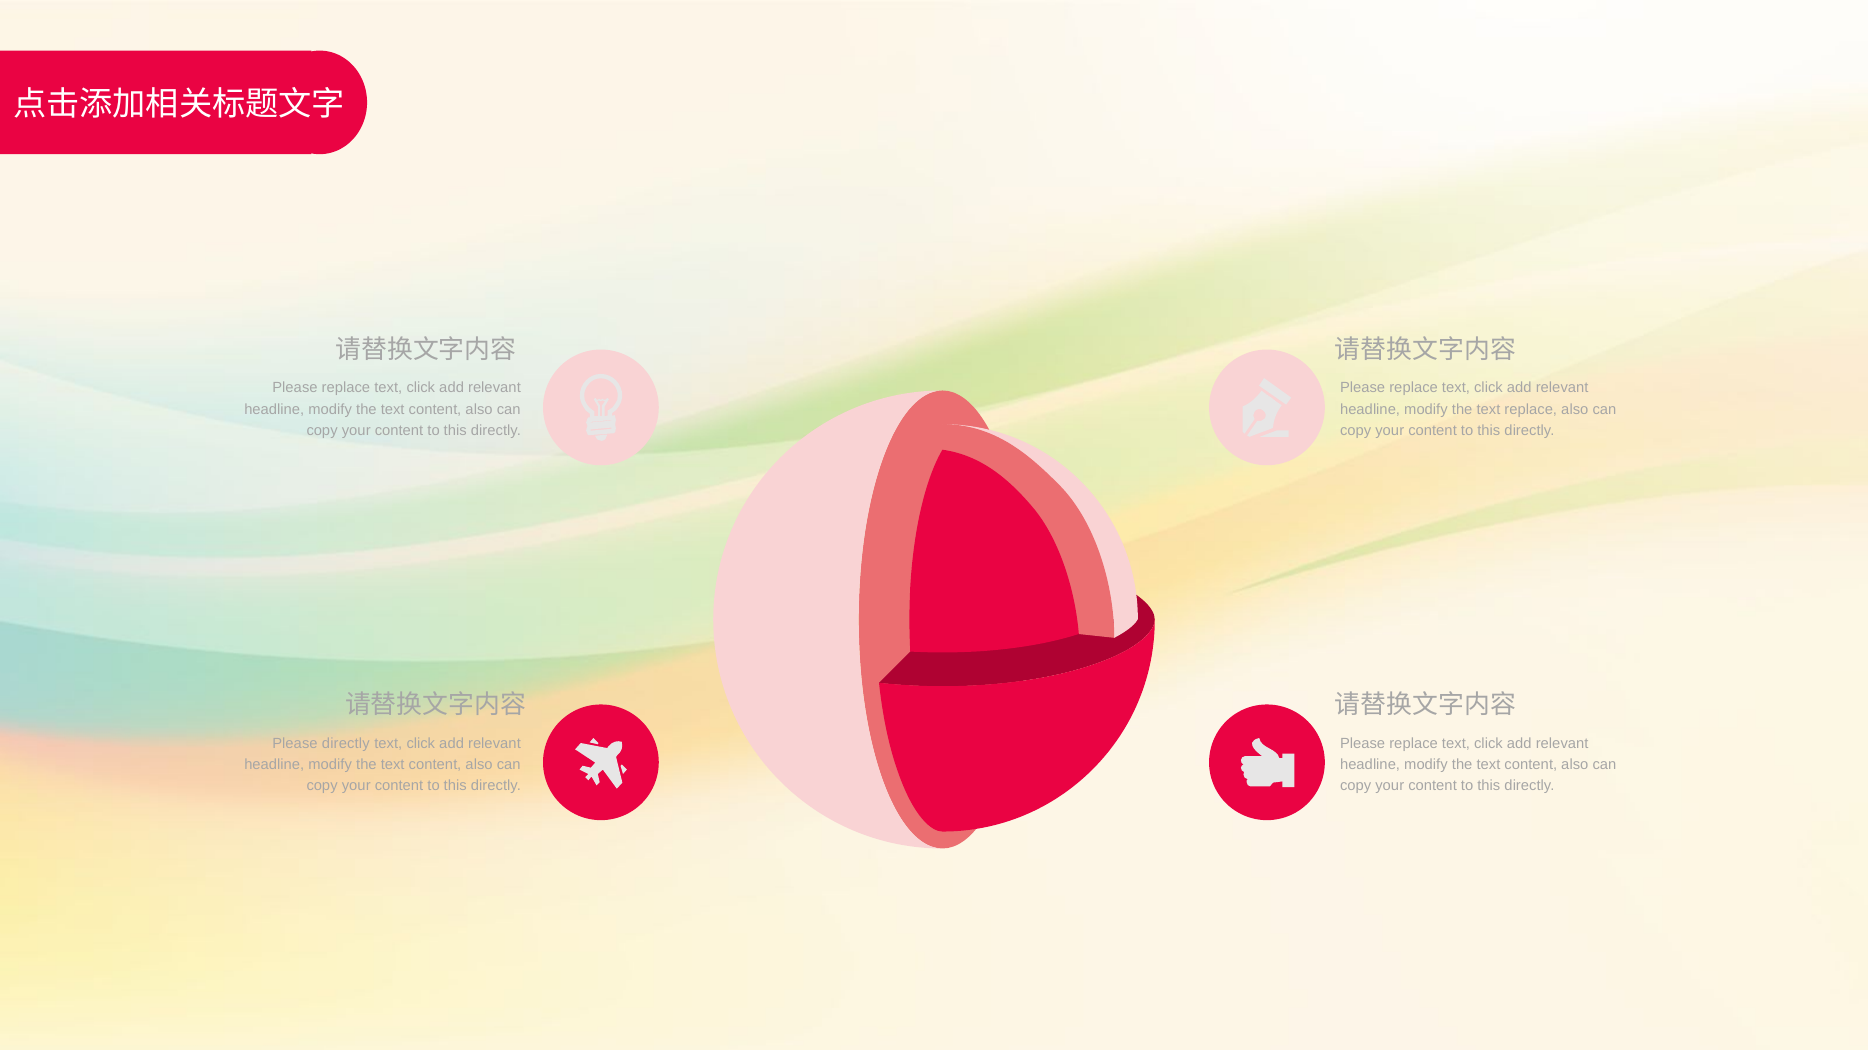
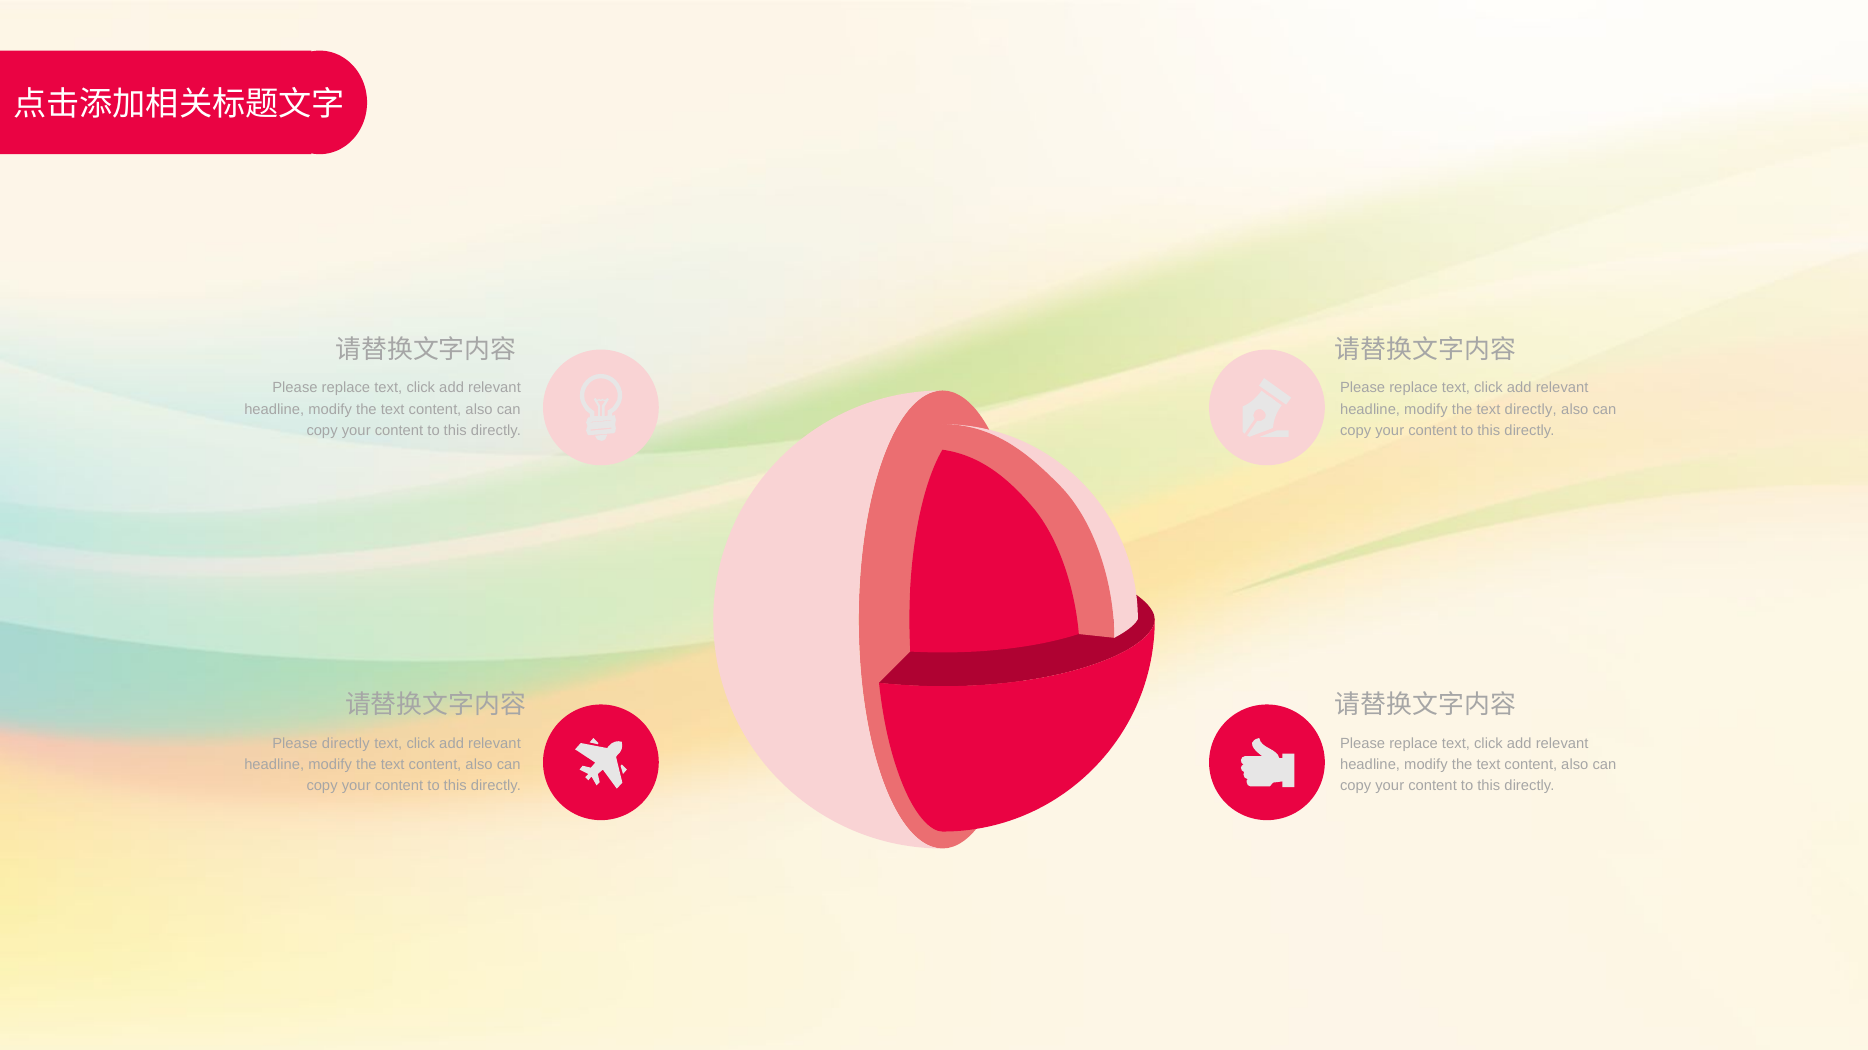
text replace: replace -> directly
